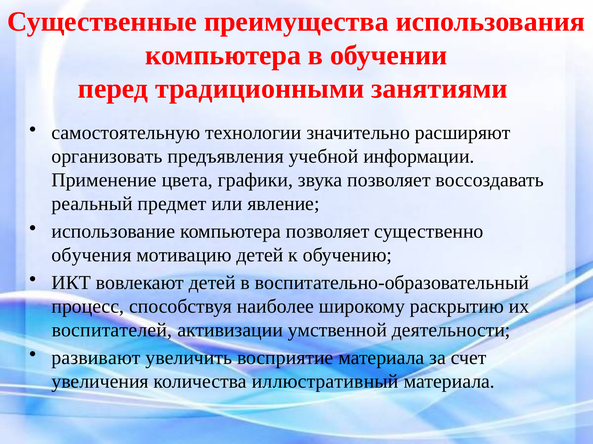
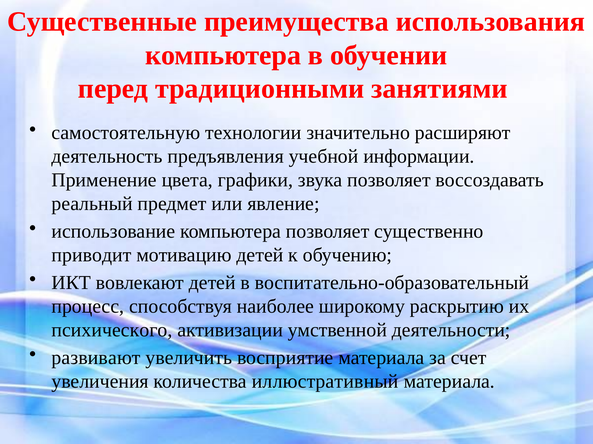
организовать: организовать -> деятельность
обучения: обучения -> приводит
воспитателей: воспитателей -> психического
